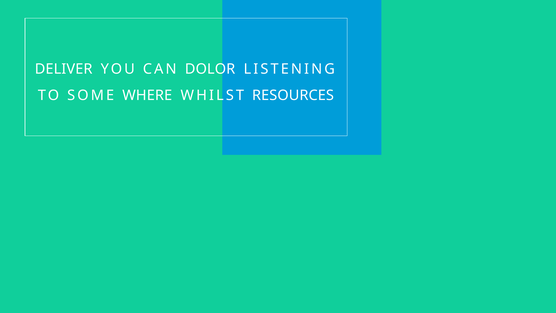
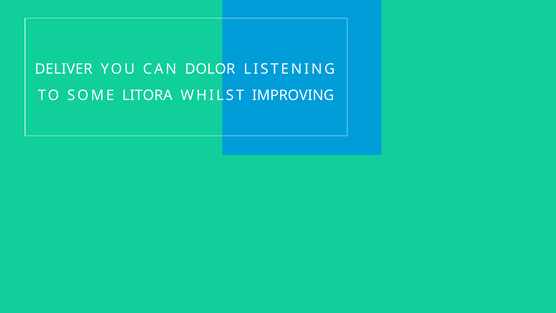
WHERE: WHERE -> LITORA
RESOURCES: RESOURCES -> IMPROVING
